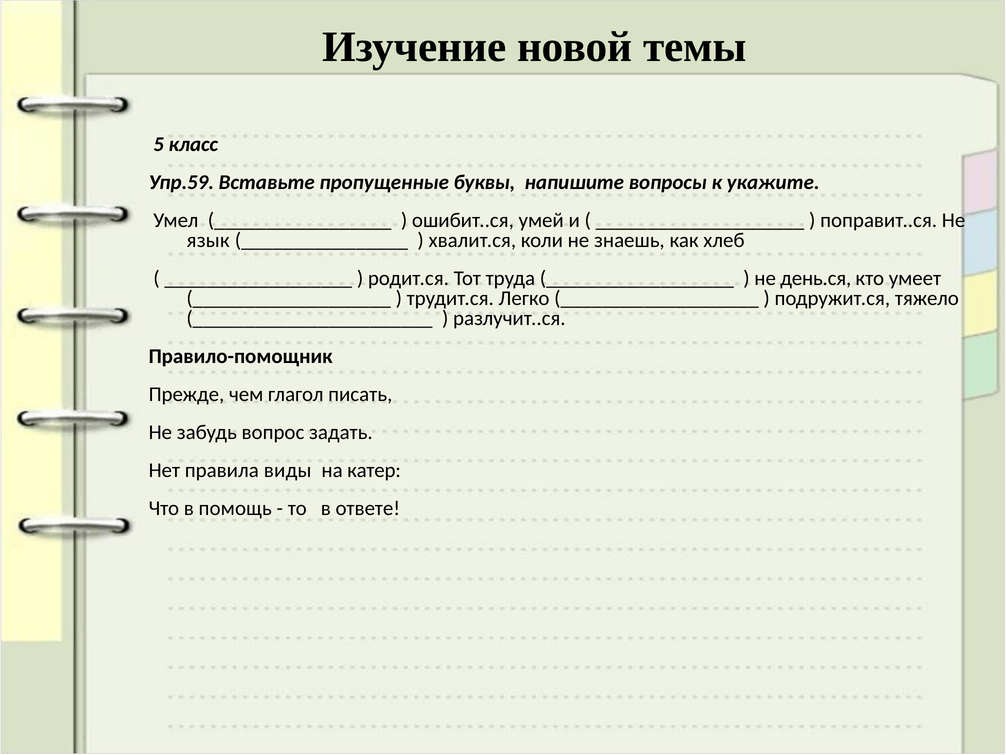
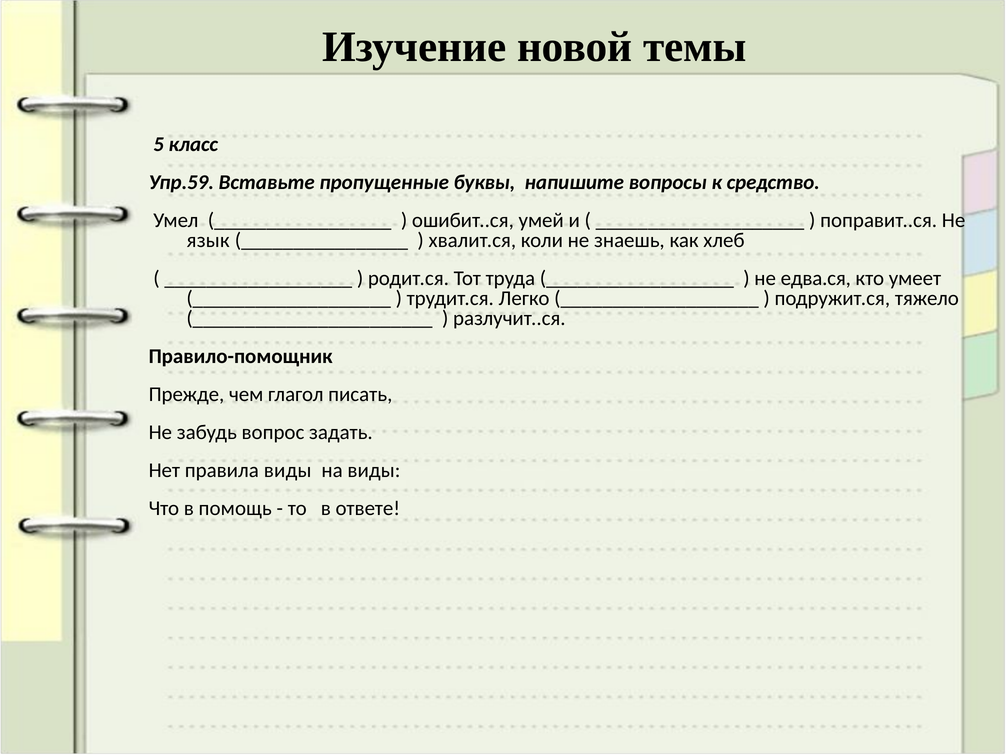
укажите: укажите -> средство
день.ся: день.ся -> едва.ся
на катер: катер -> виды
